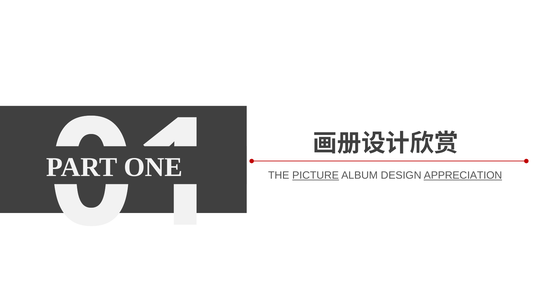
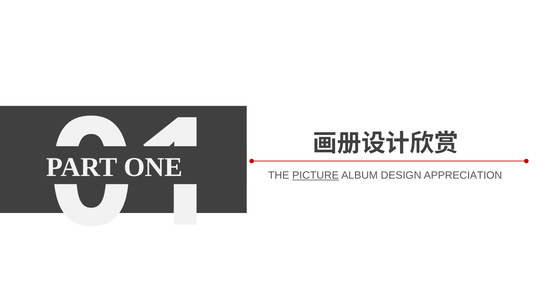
APPRECIATION underline: present -> none
